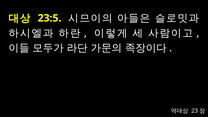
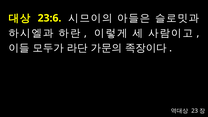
23:5: 23:5 -> 23:6
